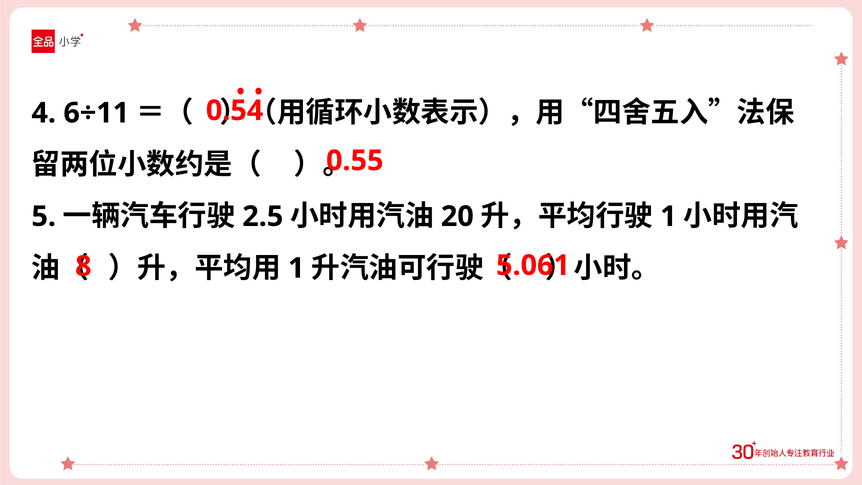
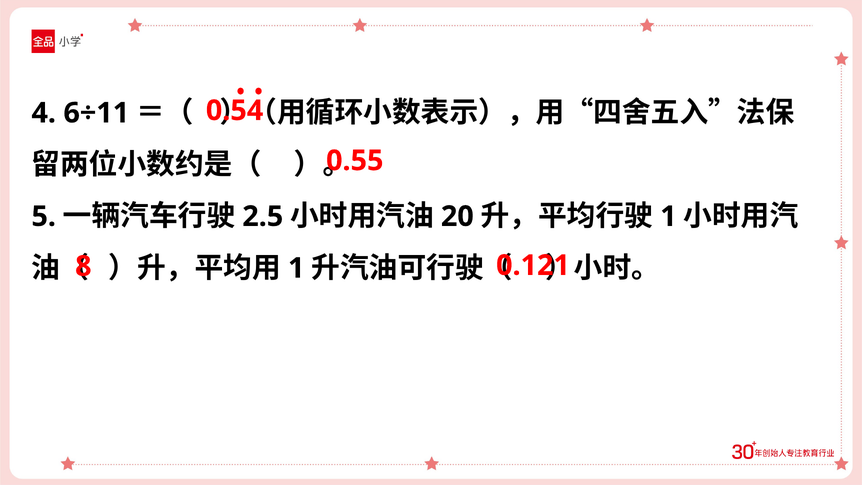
5.061: 5.061 -> 0.121
